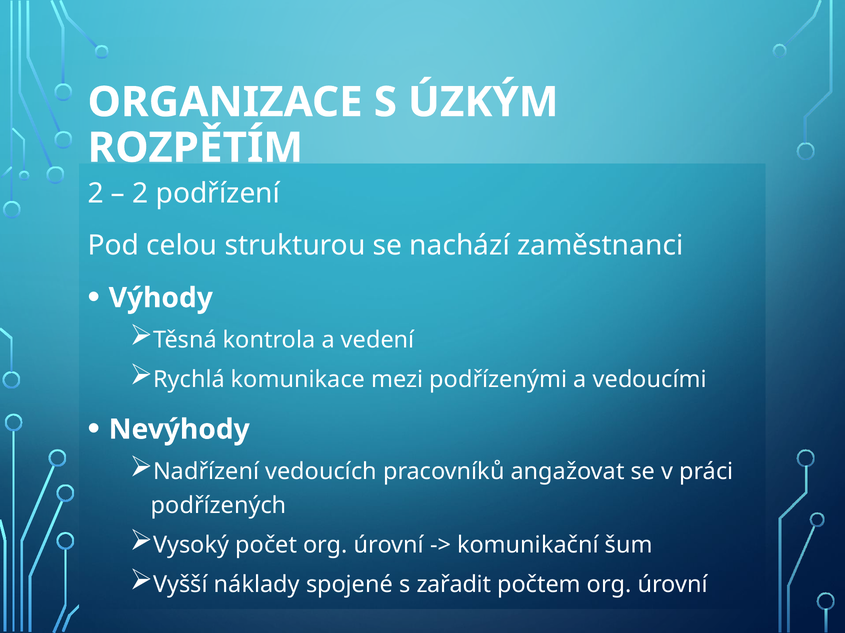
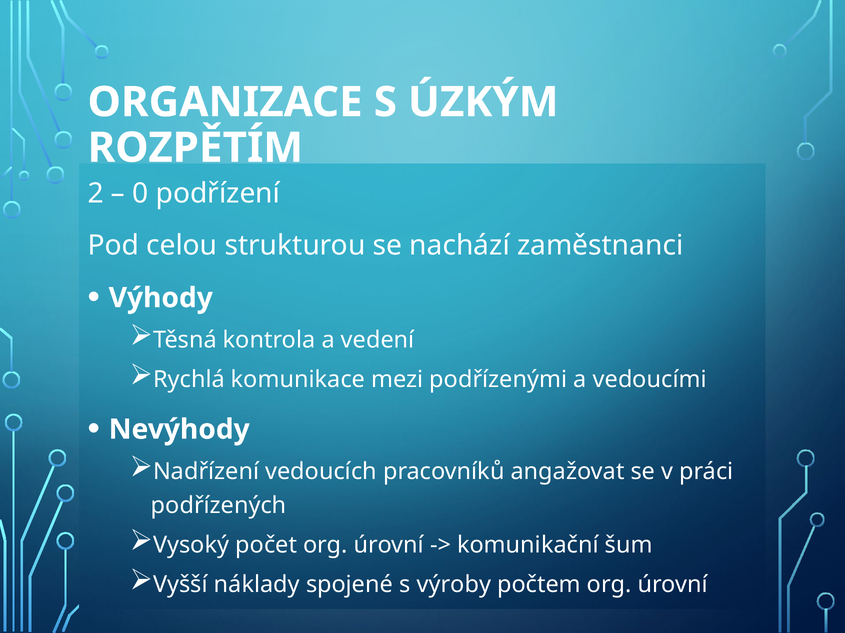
2 at (140, 194): 2 -> 0
zařadit: zařadit -> výroby
